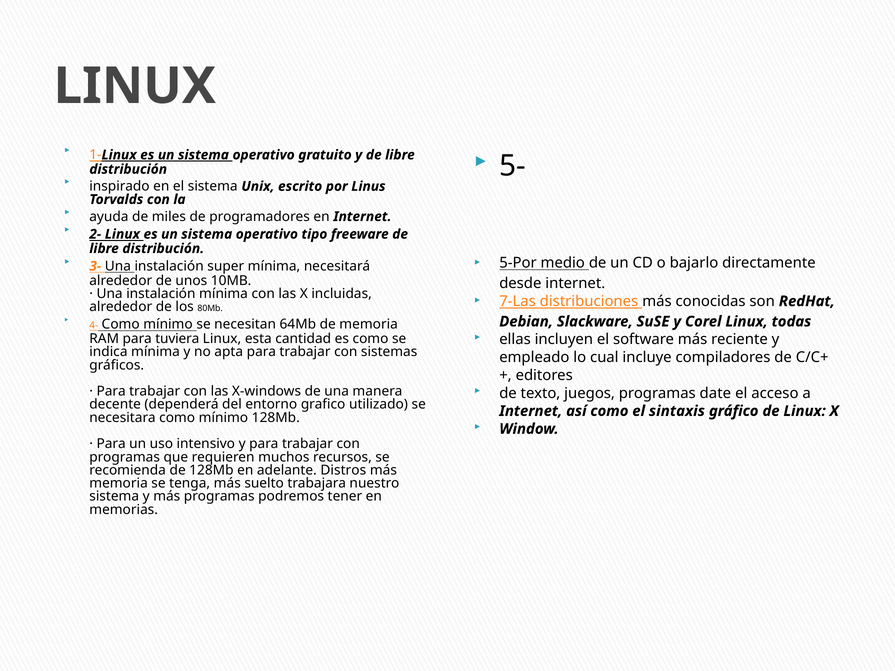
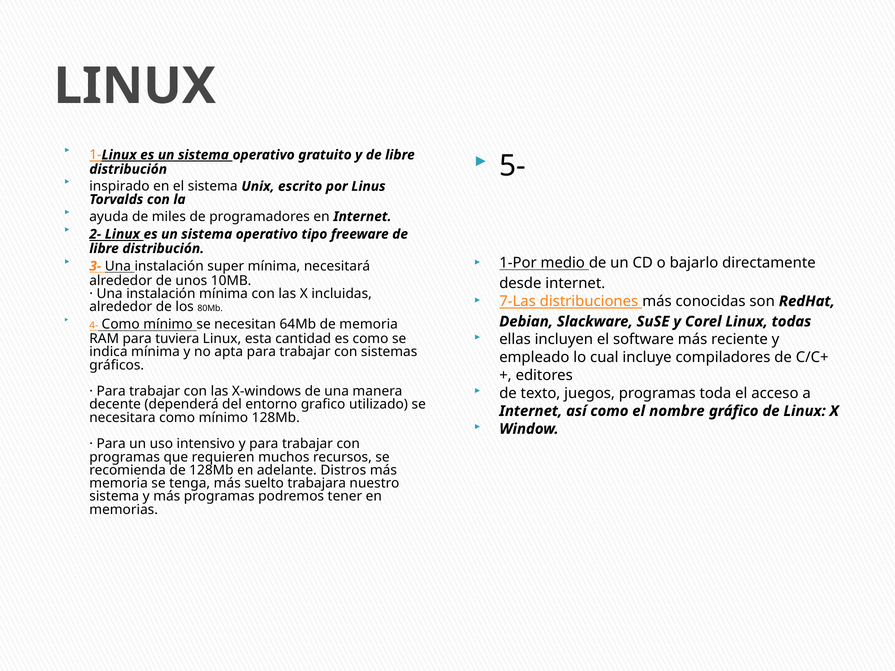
5-Por: 5-Por -> 1-Por
date: date -> toda
sintaxis: sintaxis -> nombre
